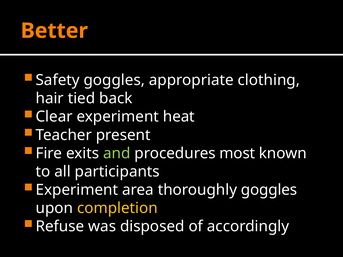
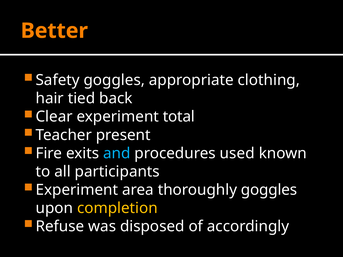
heat: heat -> total
and colour: light green -> light blue
most: most -> used
